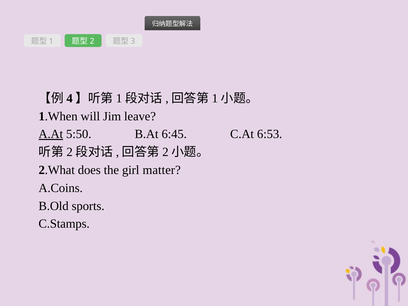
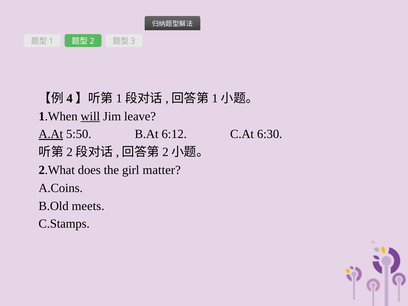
will underline: none -> present
6:45: 6:45 -> 6:12
6:53: 6:53 -> 6:30
sports: sports -> meets
